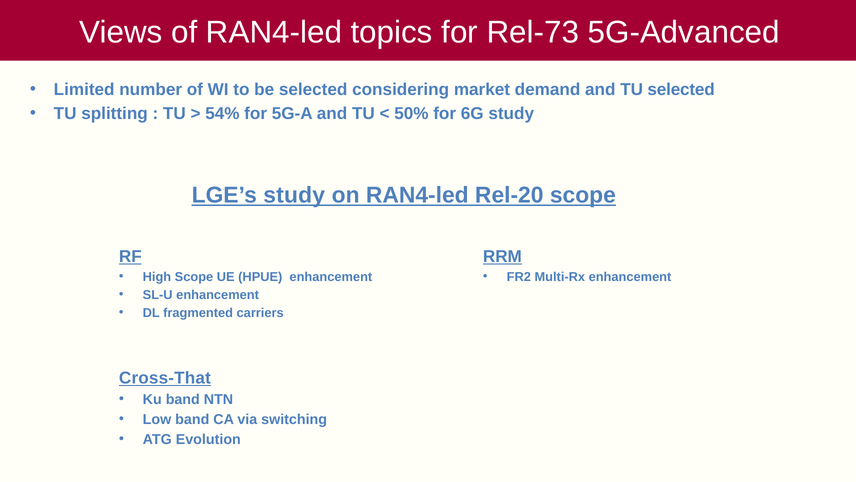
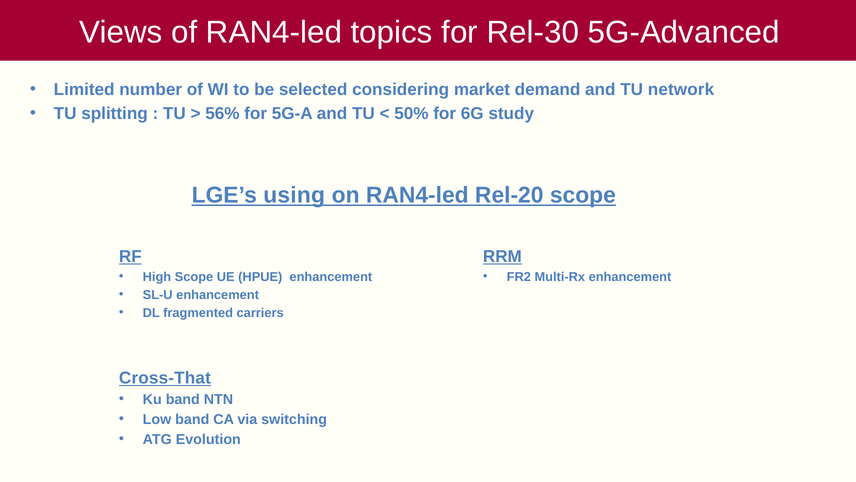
Rel-73: Rel-73 -> Rel-30
TU selected: selected -> network
54%: 54% -> 56%
LGE’s study: study -> using
